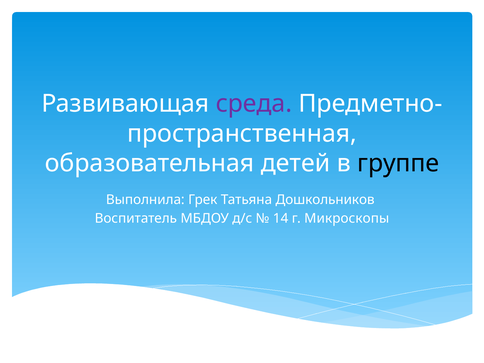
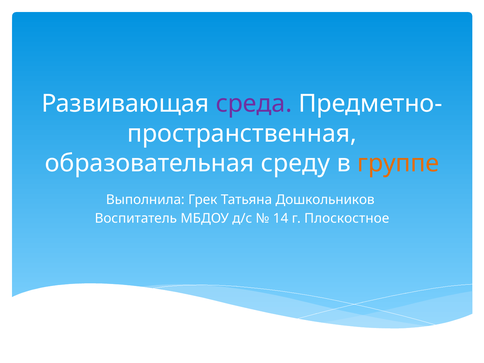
детей: детей -> среду
группе colour: black -> orange
Микроскопы: Микроскопы -> Плоскостное
